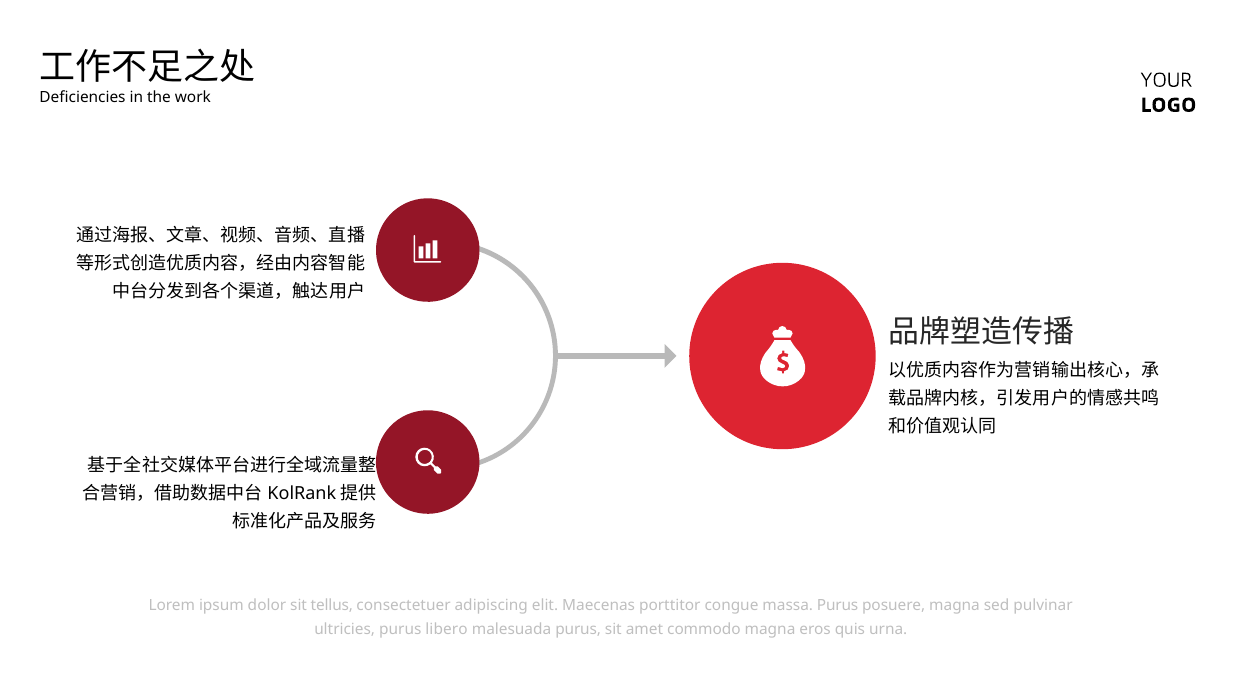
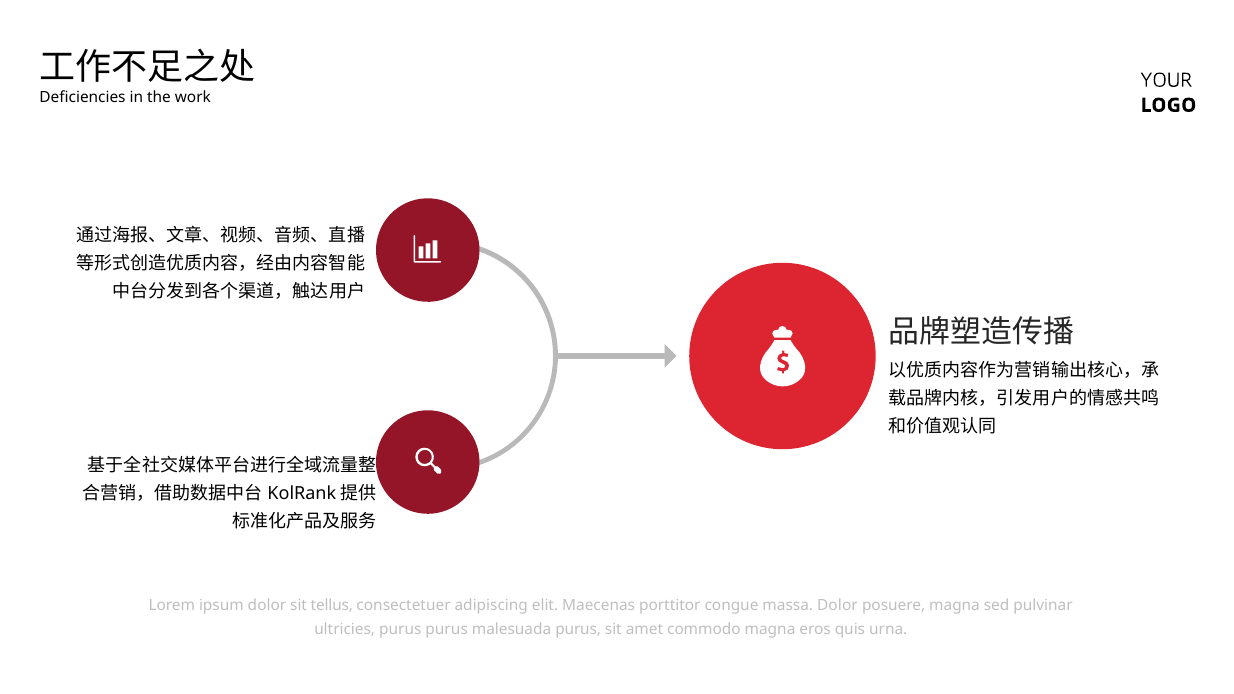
massa Purus: Purus -> Dolor
purus libero: libero -> purus
